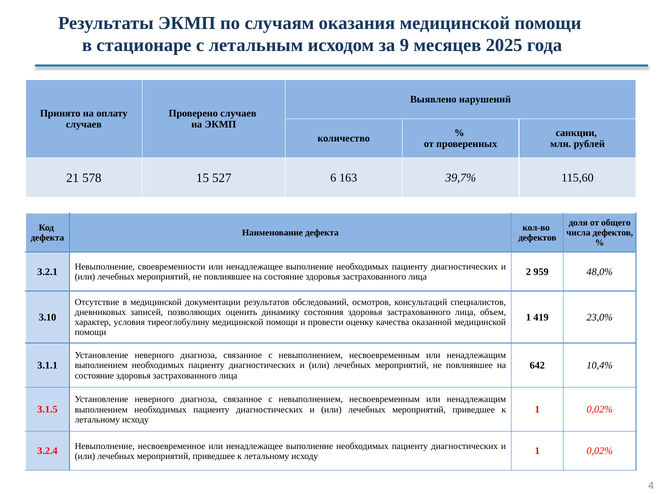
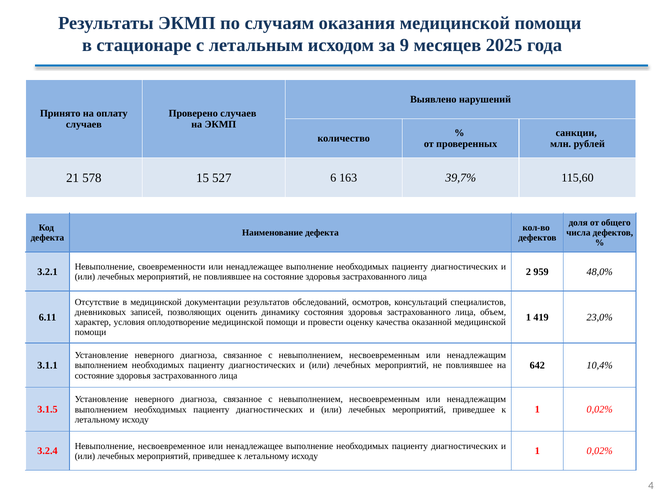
3.10: 3.10 -> 6.11
тиреоглобулину: тиреоглобулину -> оплодотворение
